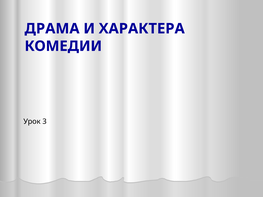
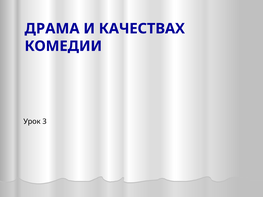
ХАРАКТЕРА: ХАРАКТЕРА -> КАЧЕСТВАХ
